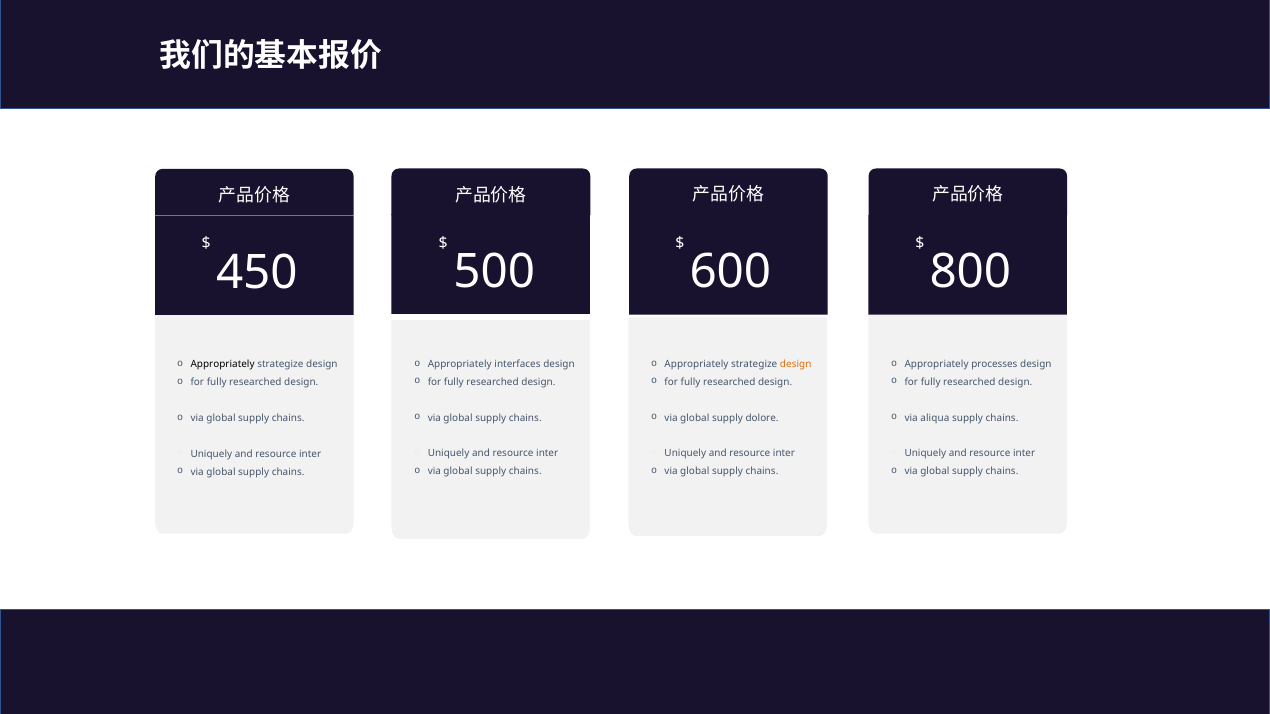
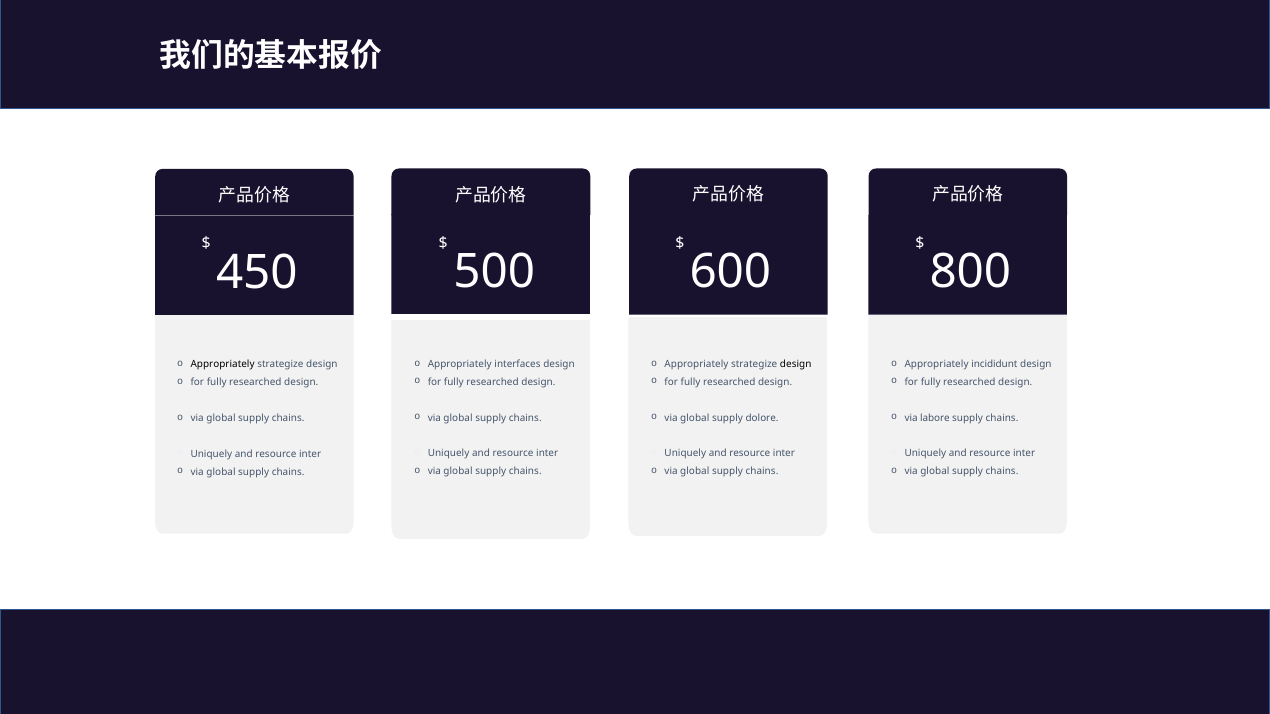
design at (796, 364) colour: orange -> black
processes: processes -> incididunt
aliqua: aliqua -> labore
